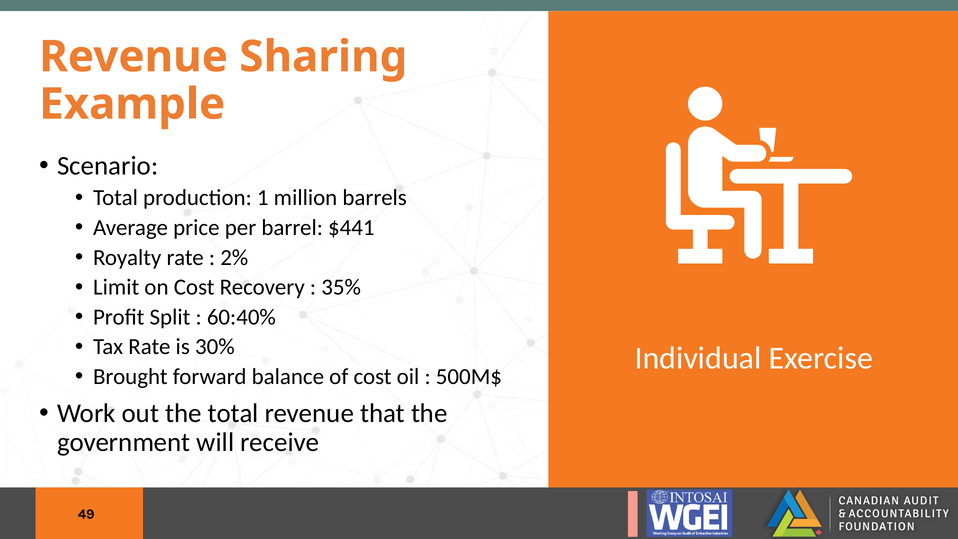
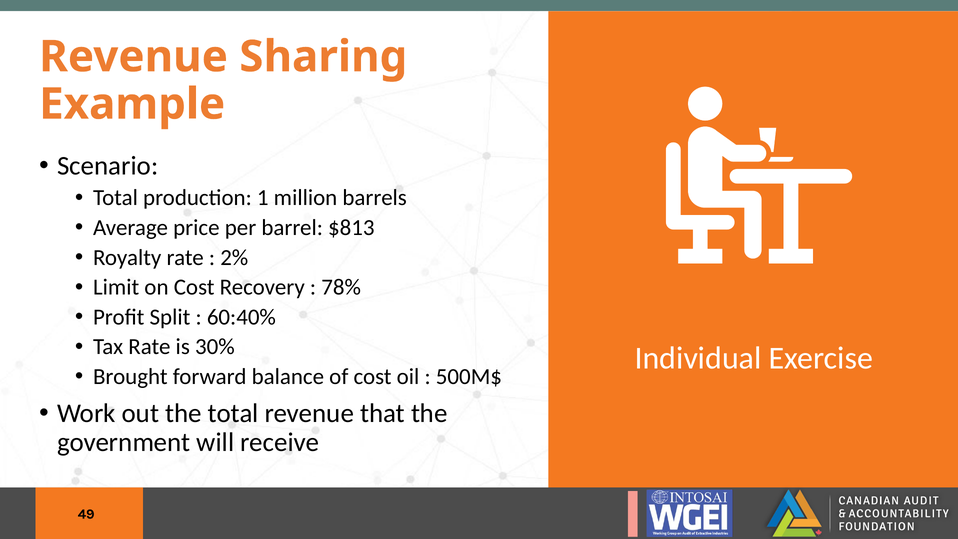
$441: $441 -> $813
35%: 35% -> 78%
